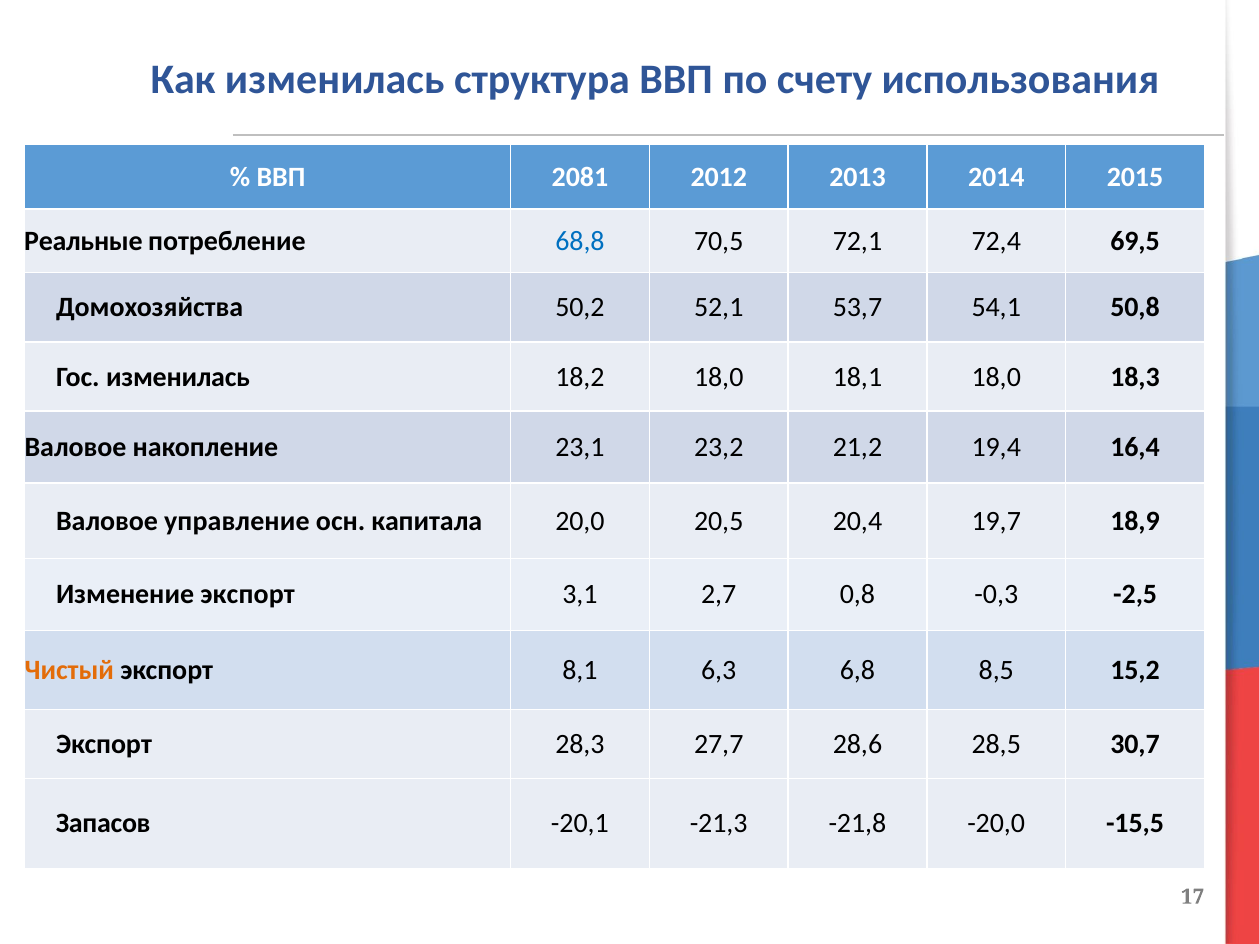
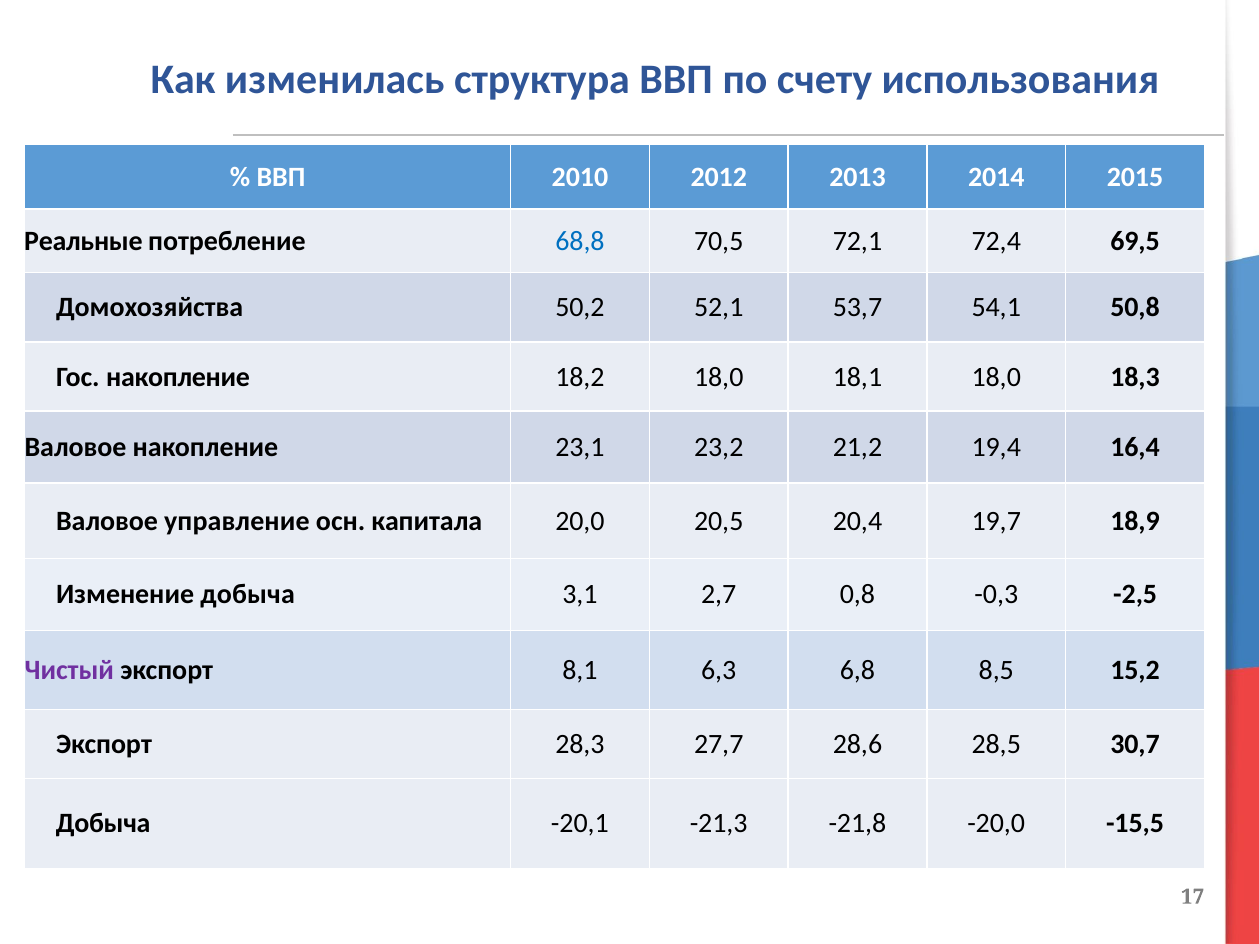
2081: 2081 -> 2010
Гос изменилась: изменилась -> накопление
Изменение экспорт: экспорт -> добыча
Чистый colour: orange -> purple
Запасов at (103, 824): Запасов -> Добыча
